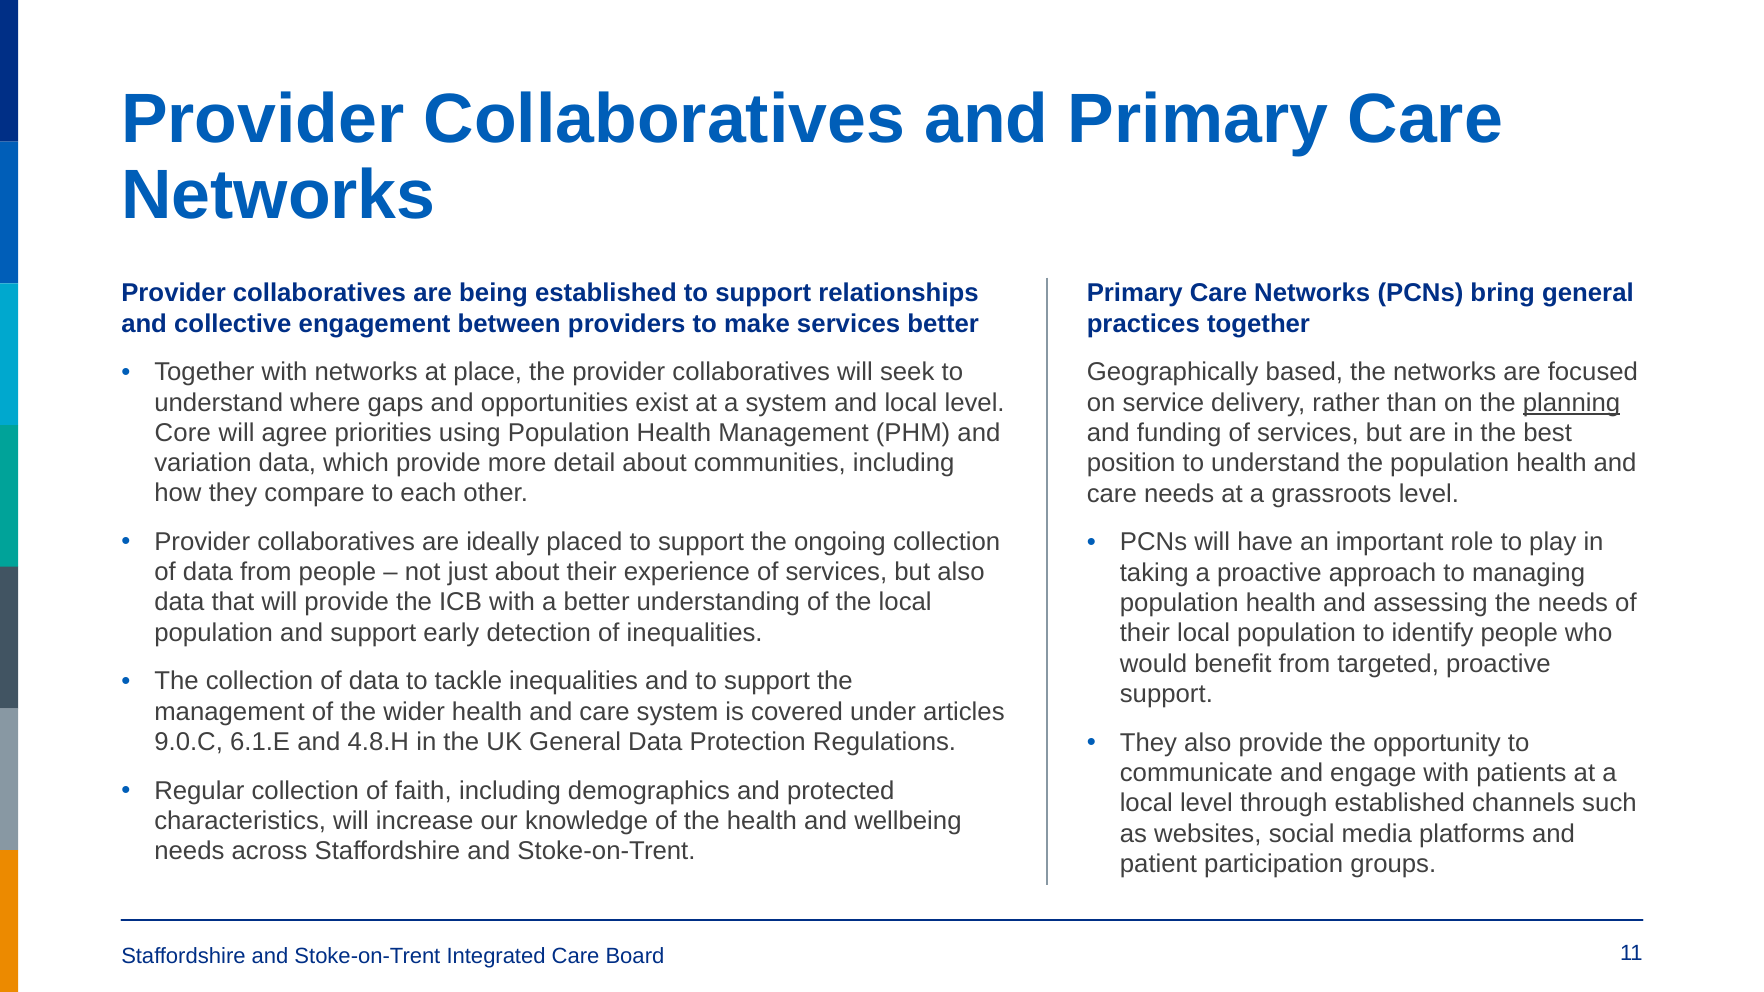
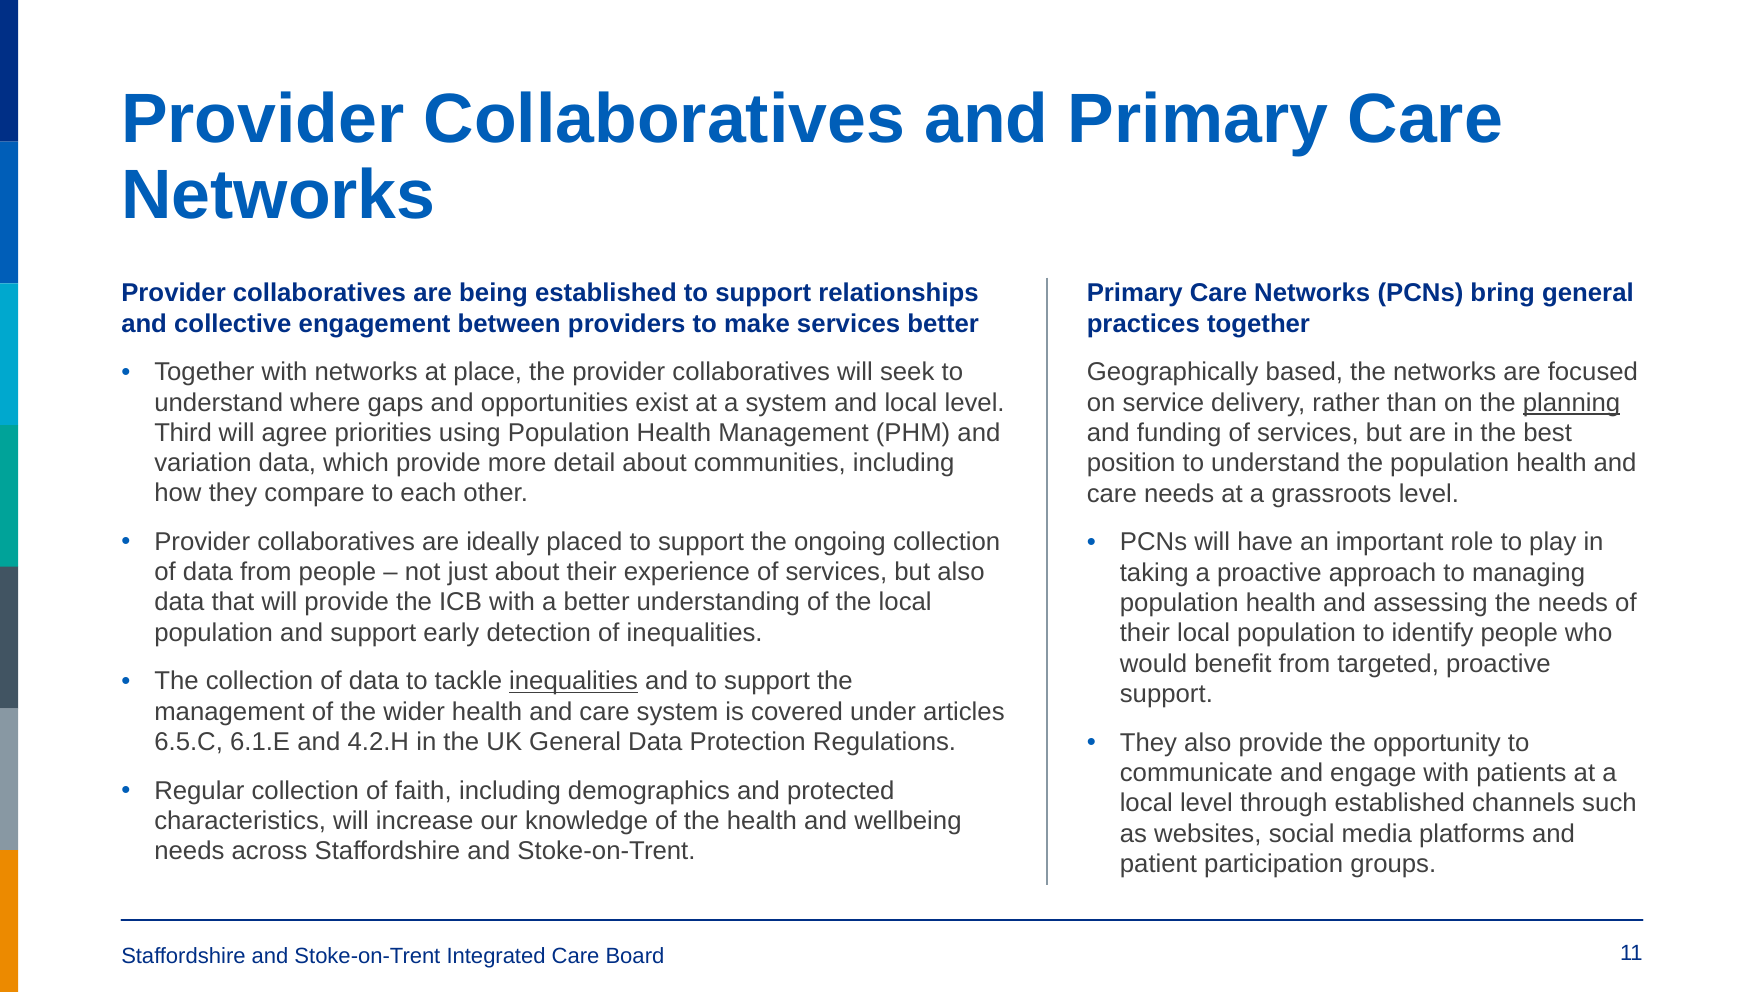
Core: Core -> Third
inequalities at (574, 682) underline: none -> present
9.0.C: 9.0.C -> 6.5.C
4.8.H: 4.8.H -> 4.2.H
